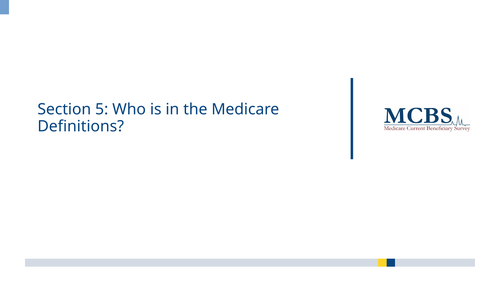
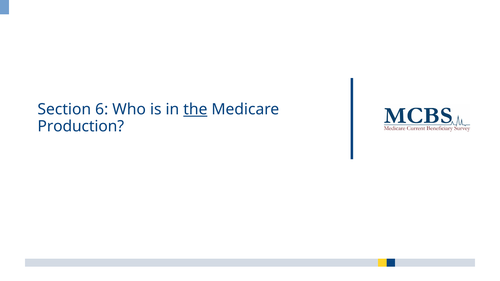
5: 5 -> 6
the underline: none -> present
Definitions: Definitions -> Production
